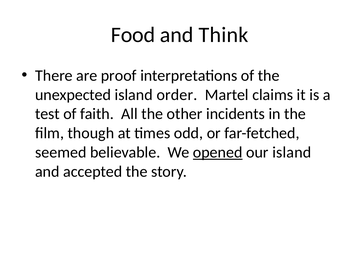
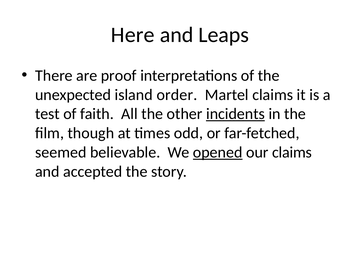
Food: Food -> Here
Think: Think -> Leaps
incidents underline: none -> present
our island: island -> claims
